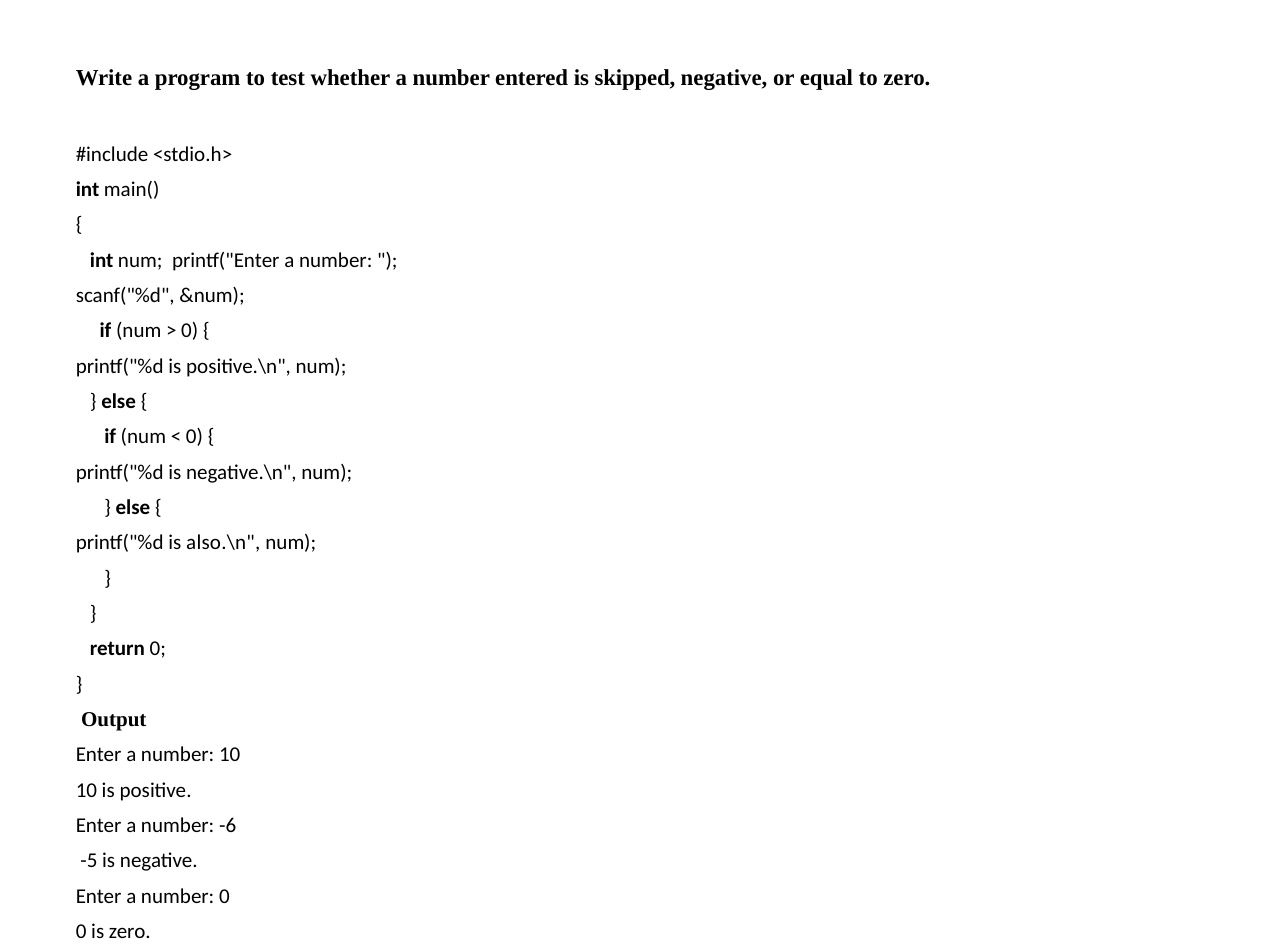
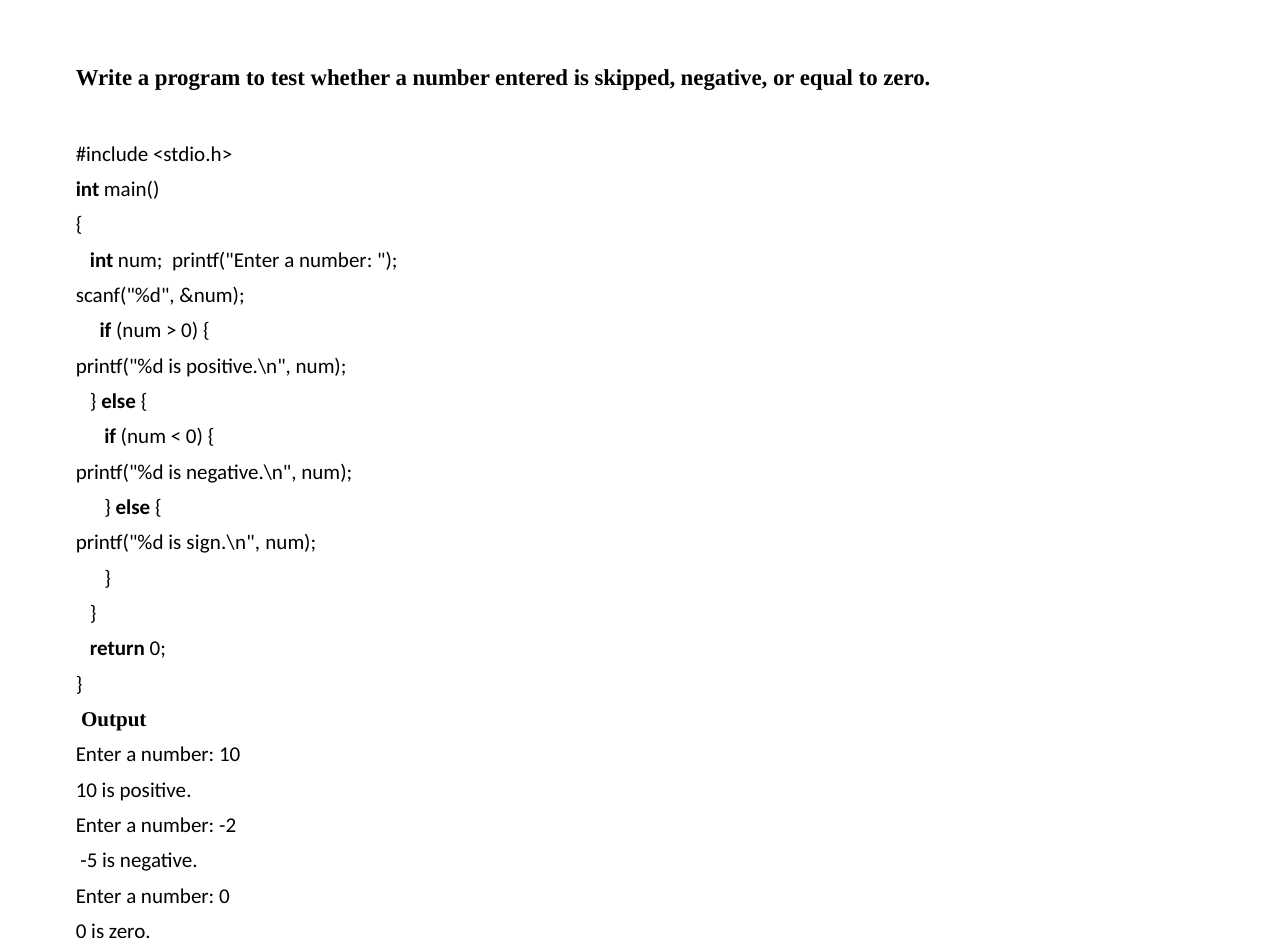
also.\n: also.\n -> sign.\n
-6: -6 -> -2
